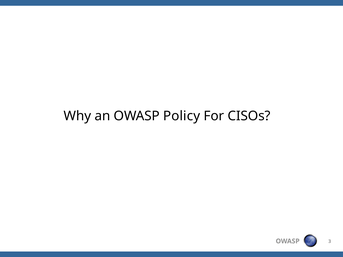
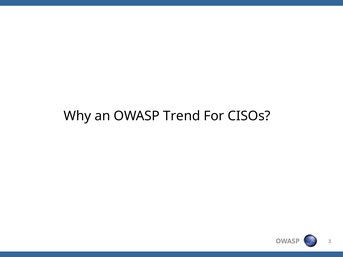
Policy: Policy -> Trend
